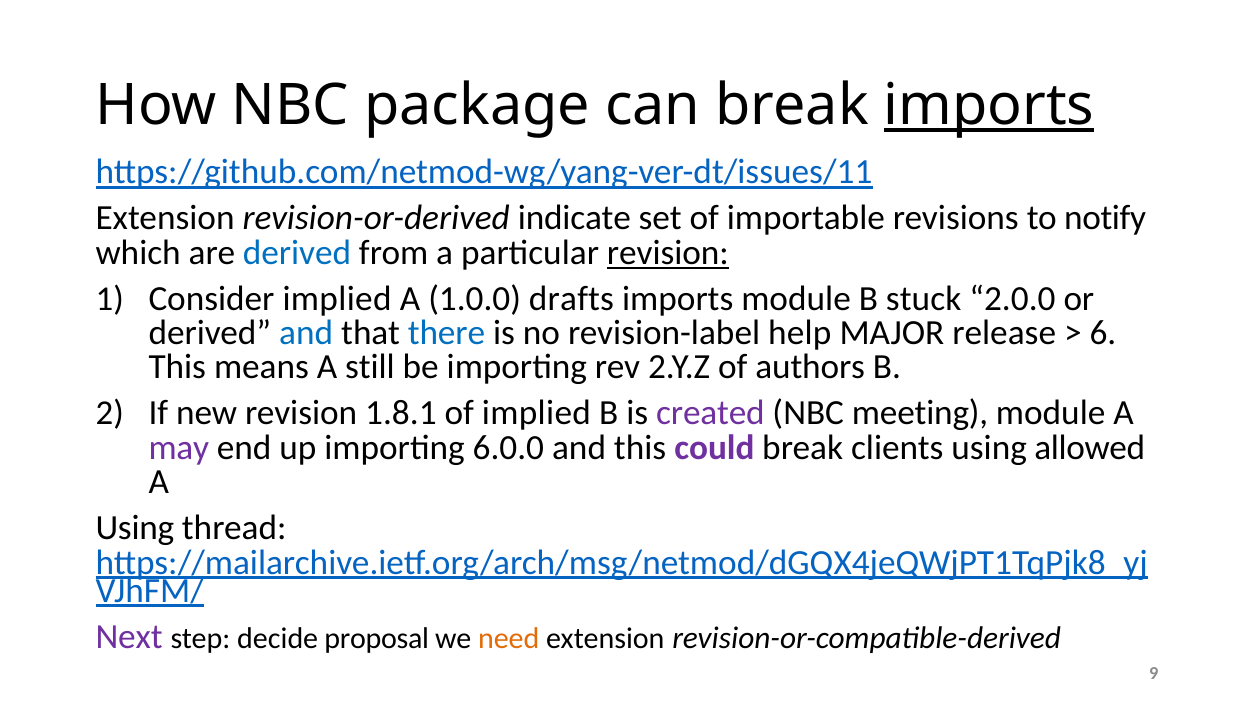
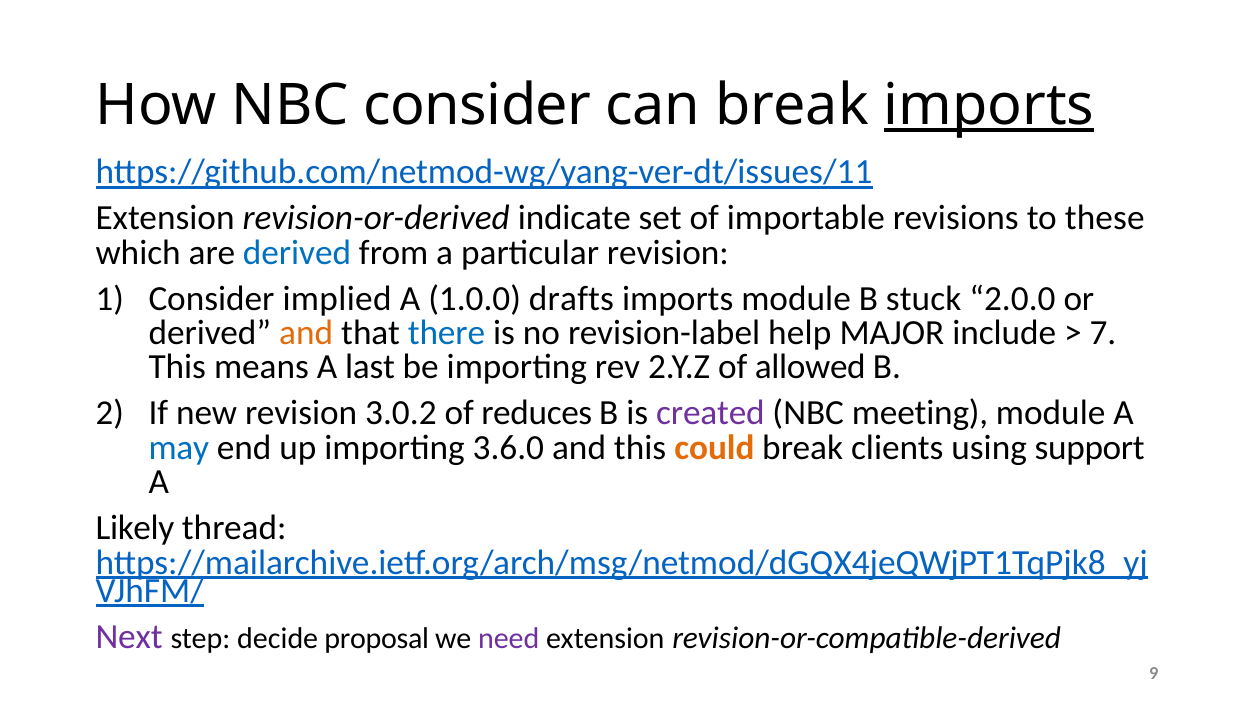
NBC package: package -> consider
notify: notify -> these
revision at (668, 253) underline: present -> none
and at (306, 333) colour: blue -> orange
release: release -> include
6: 6 -> 7
still: still -> last
authors: authors -> allowed
1.8.1: 1.8.1 -> 3.0.2
of implied: implied -> reduces
may colour: purple -> blue
6.0.0: 6.0.0 -> 3.6.0
could colour: purple -> orange
allowed: allowed -> support
Using at (135, 528): Using -> Likely
need colour: orange -> purple
